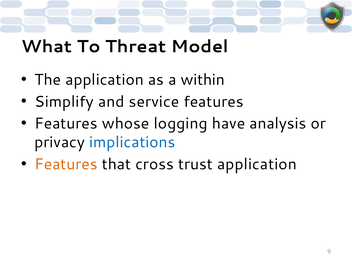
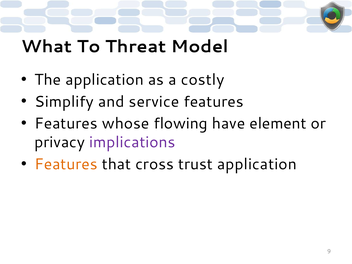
within: within -> costly
logging: logging -> flowing
analysis: analysis -> element
implications colour: blue -> purple
